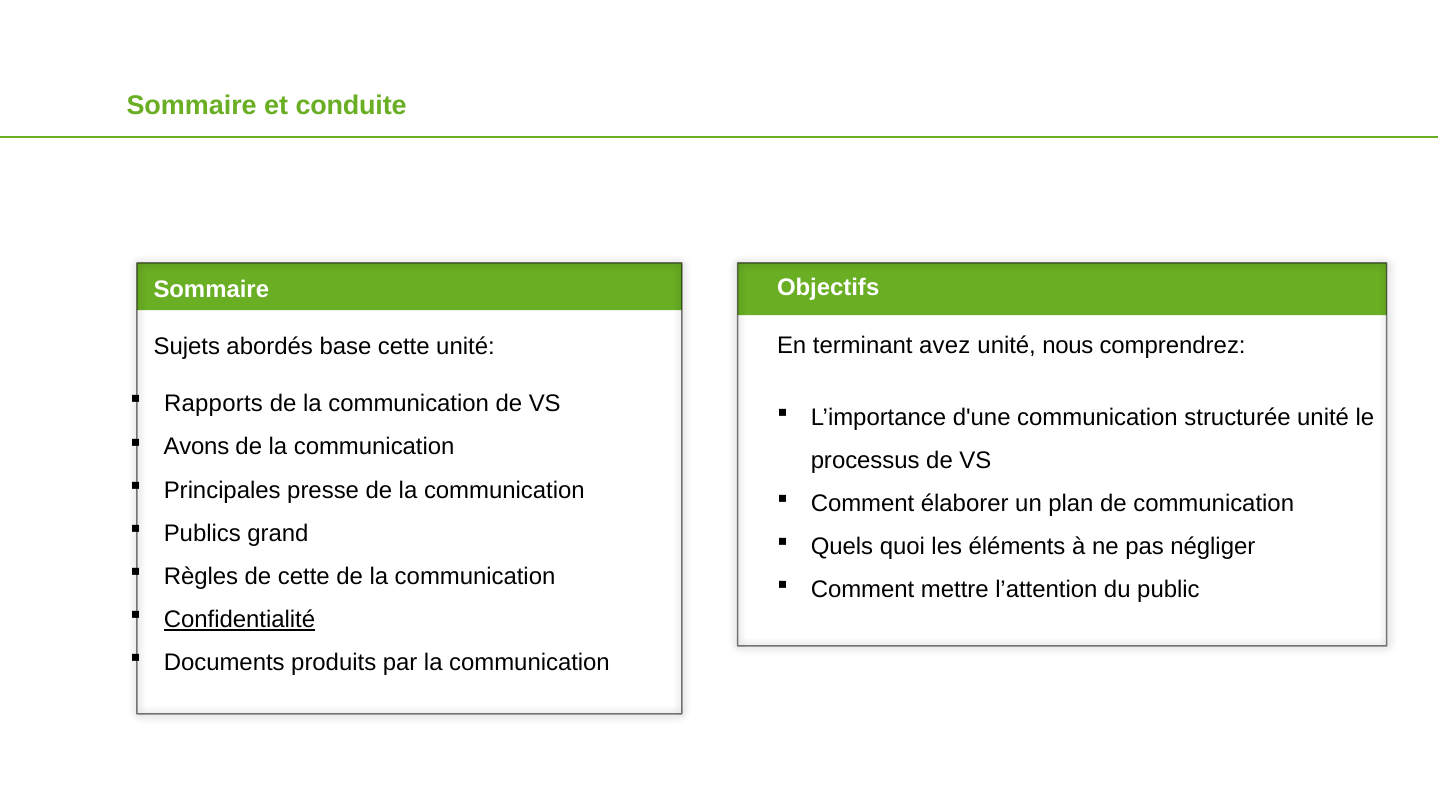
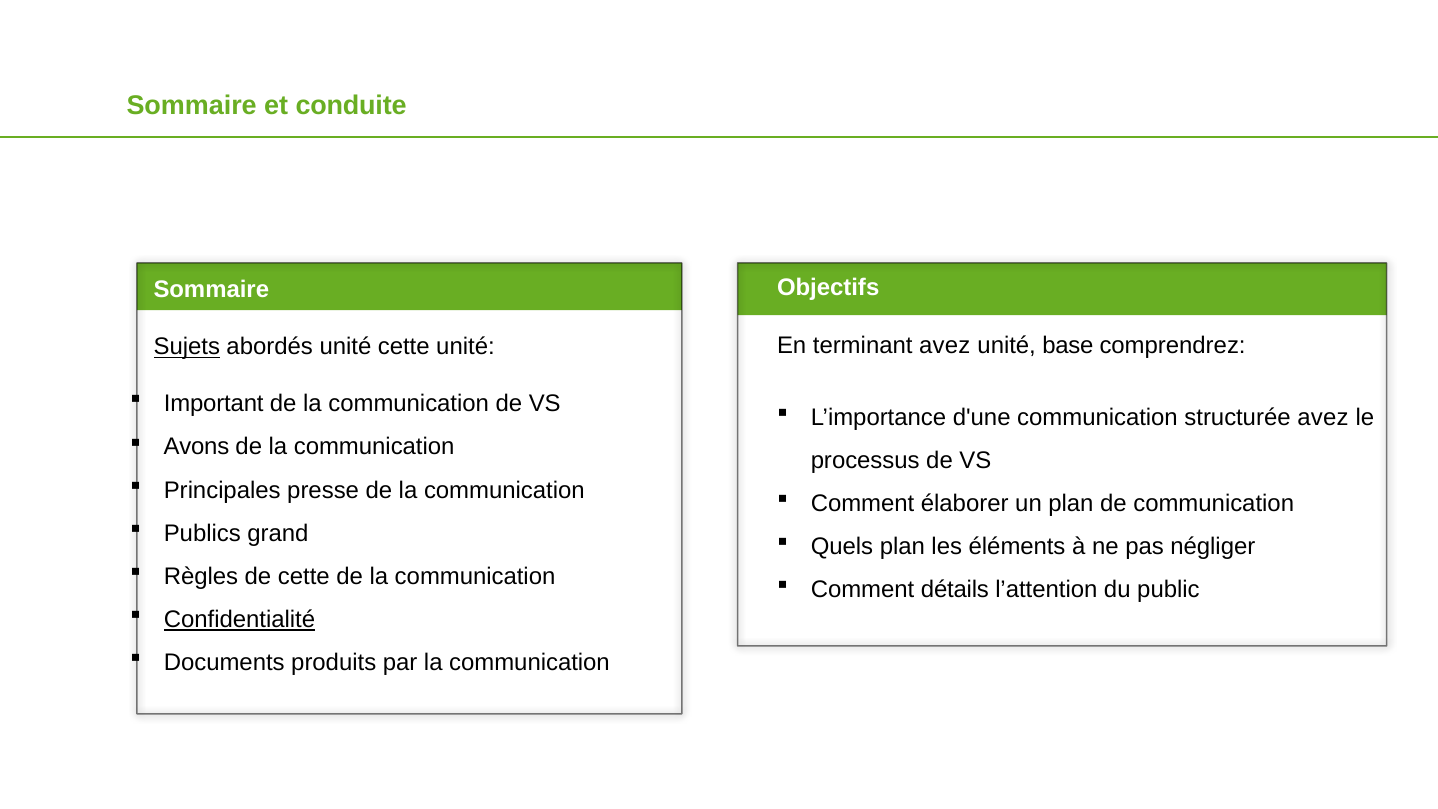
nous: nous -> base
Sujets underline: none -> present
abordés base: base -> unité
Rapports: Rapports -> Important
structurée unité: unité -> avez
Quels quoi: quoi -> plan
mettre: mettre -> détails
